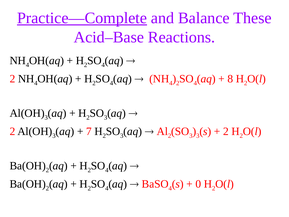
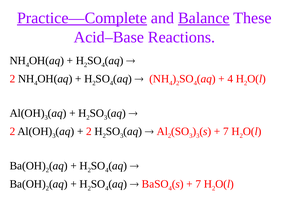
Balance underline: none -> present
8 at (230, 79): 8 -> 4
7 at (89, 131): 7 -> 2
2 at (226, 131): 2 -> 7
0 at (198, 184): 0 -> 7
